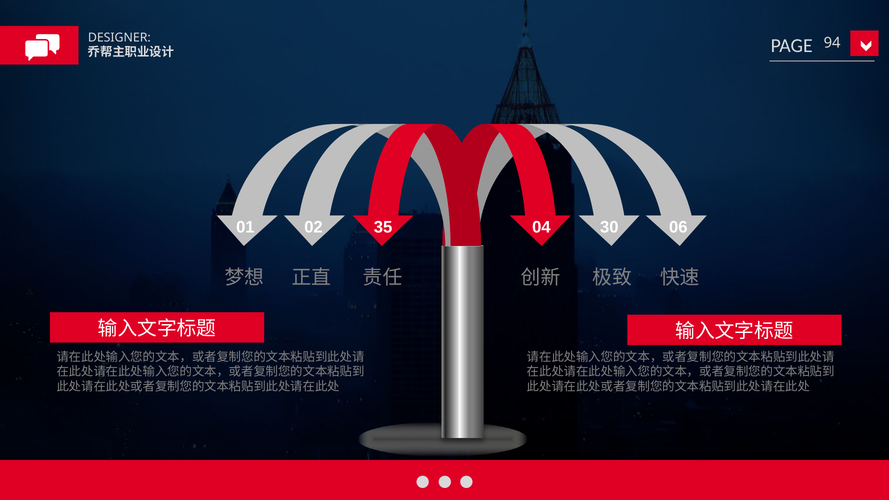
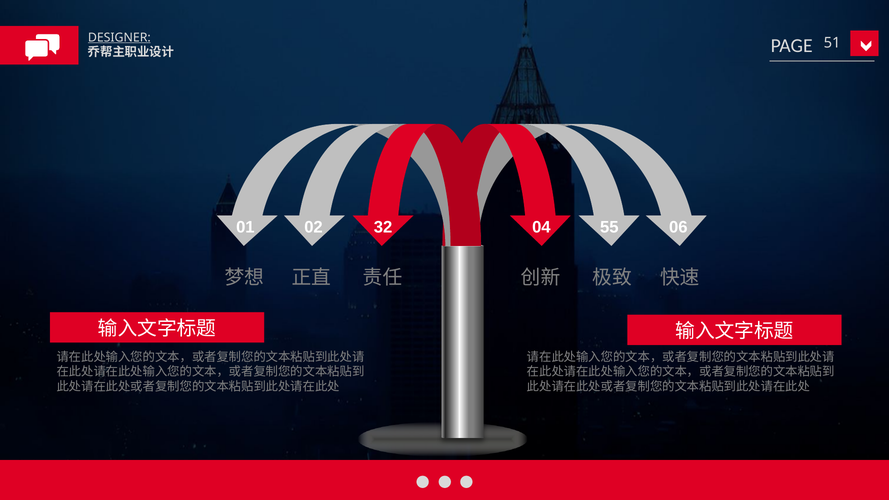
DESIGNER underline: none -> present
94: 94 -> 51
35: 35 -> 32
30: 30 -> 55
